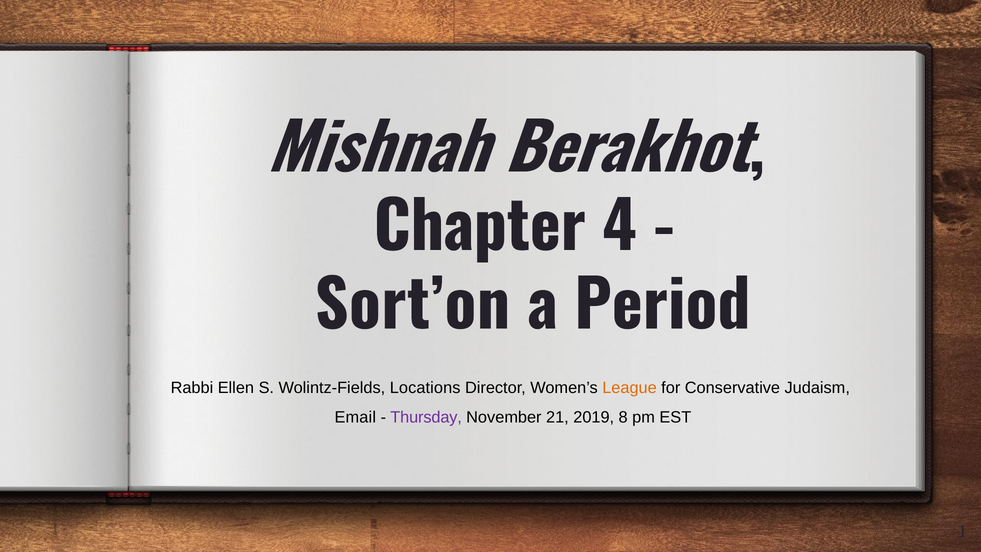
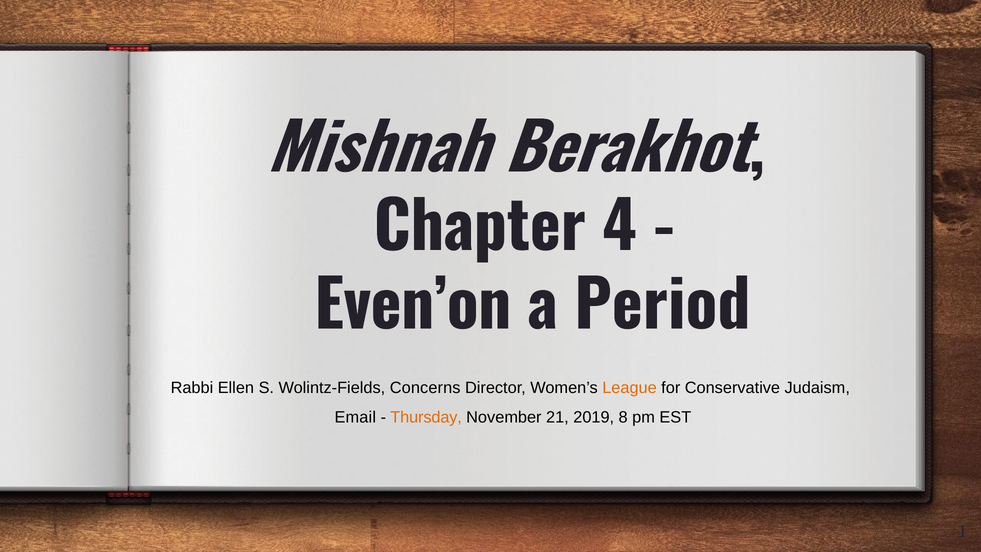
Sort’on: Sort’on -> Even’on
Locations: Locations -> Concerns
Thursday colour: purple -> orange
